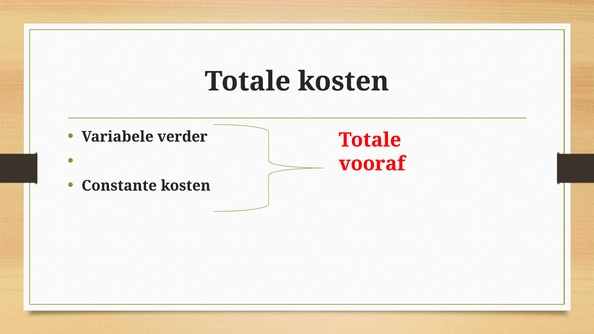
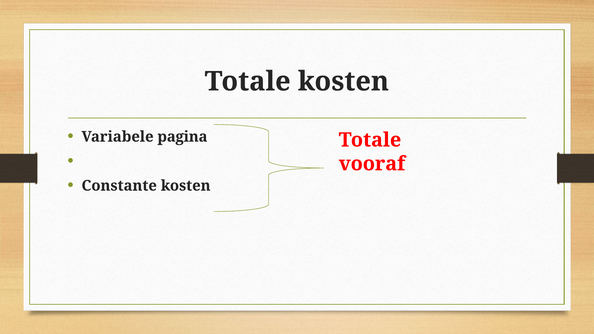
verder: verder -> pagina
